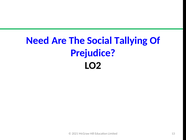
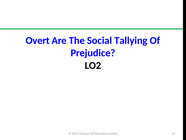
Need: Need -> Overt
